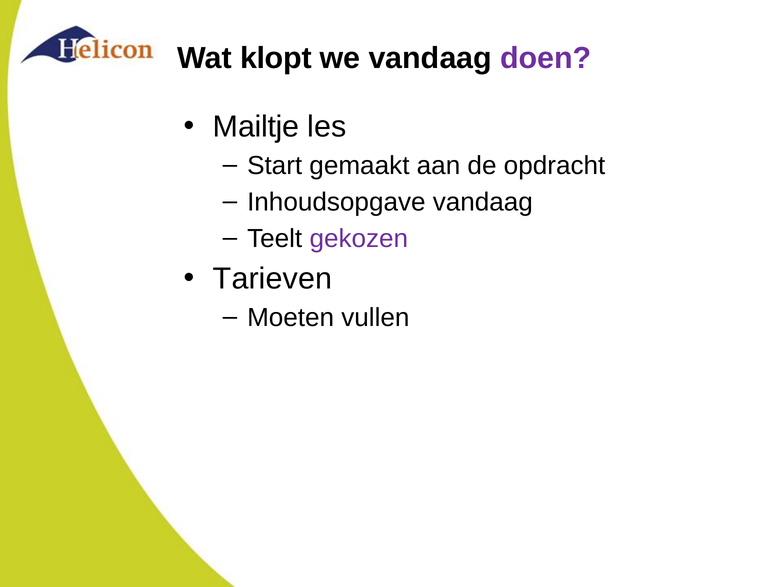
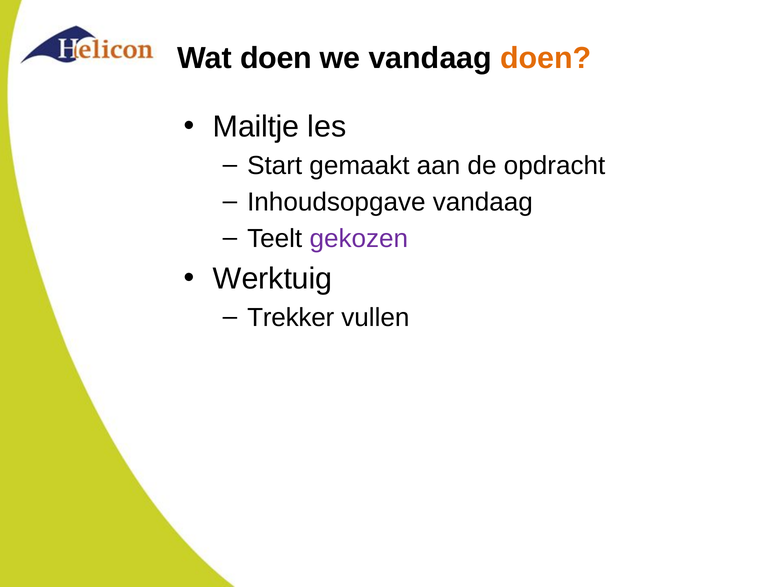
Wat klopt: klopt -> doen
doen at (546, 58) colour: purple -> orange
Tarieven: Tarieven -> Werktuig
Moeten: Moeten -> Trekker
